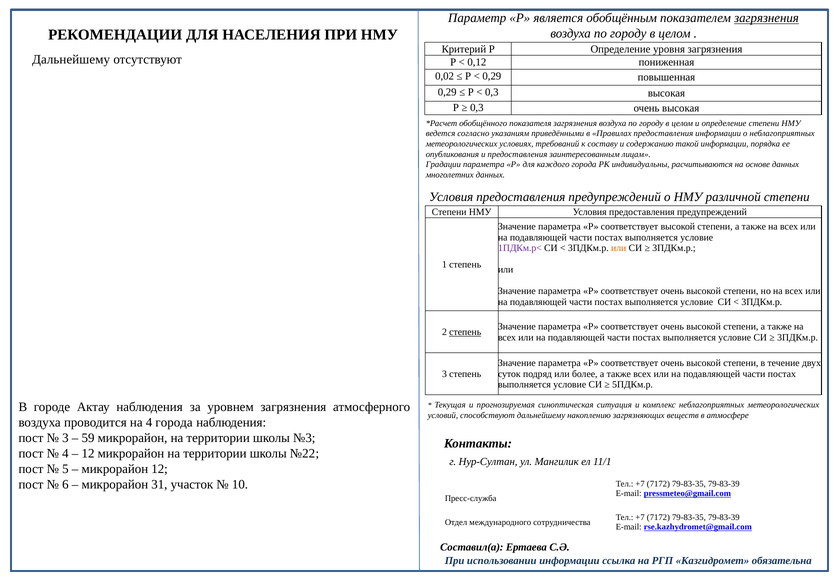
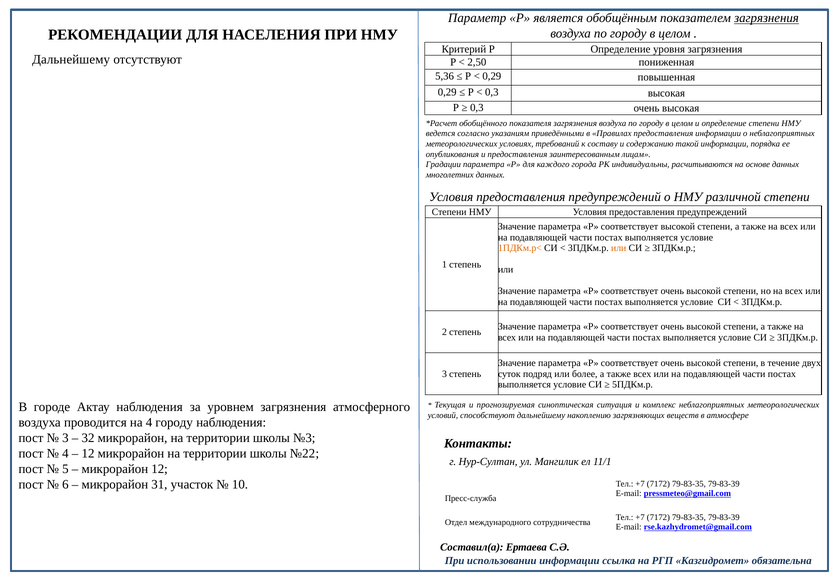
0,12: 0,12 -> 2,50
0,02: 0,02 -> 5,36
1ПДКм.р< colour: purple -> orange
степень at (465, 332) underline: present -> none
4 города: города -> городу
59: 59 -> 32
